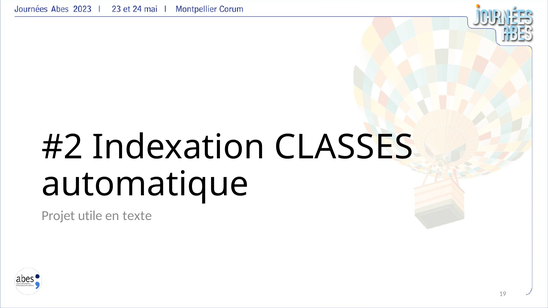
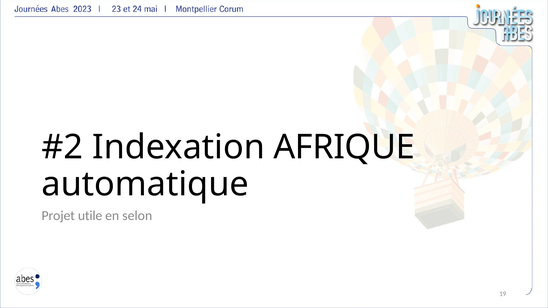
CLASSES: CLASSES -> AFRIQUE
texte: texte -> selon
